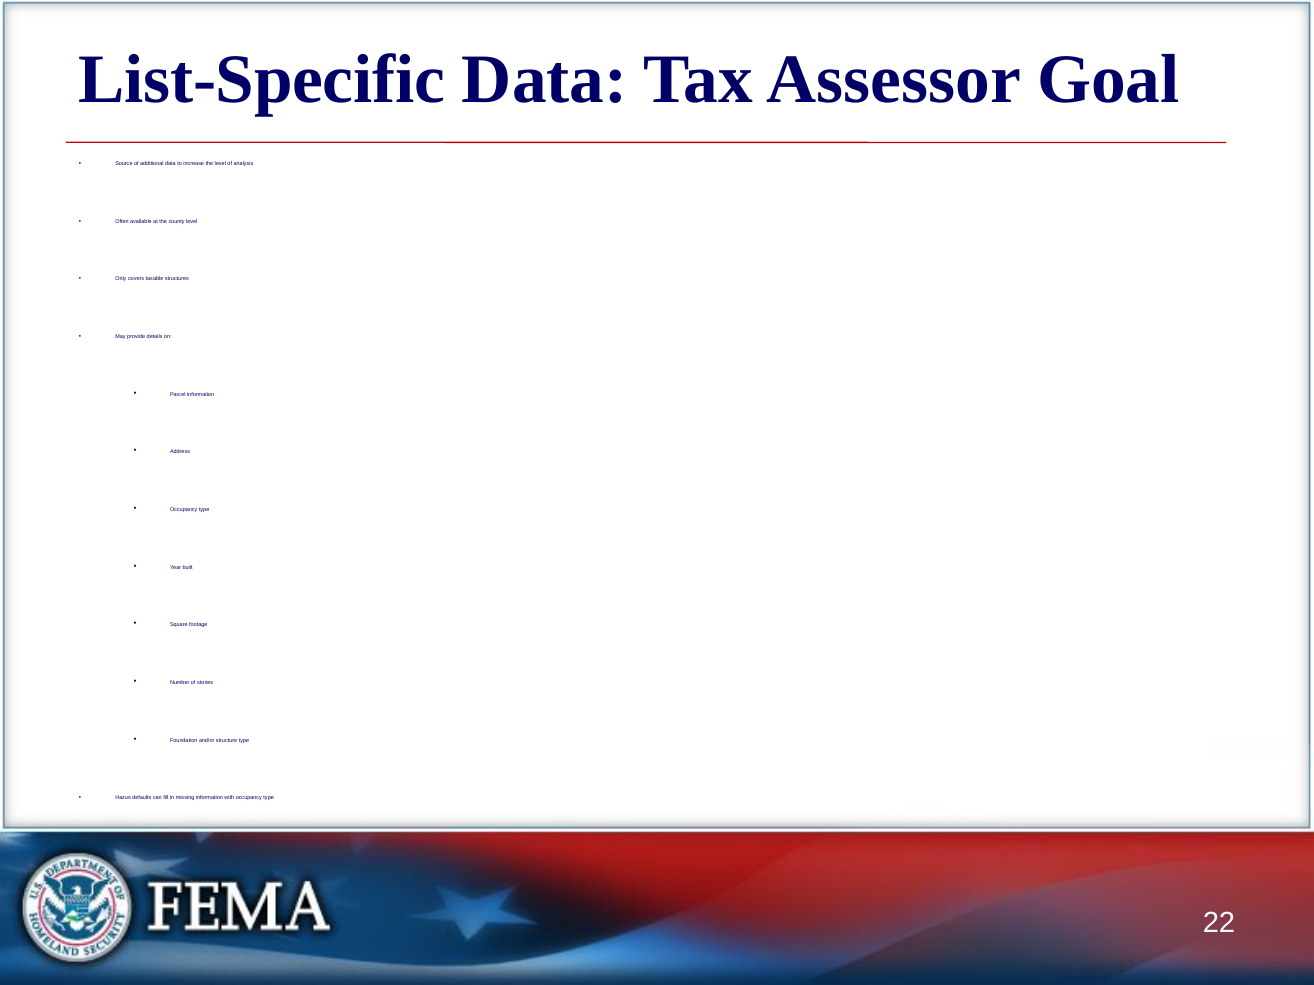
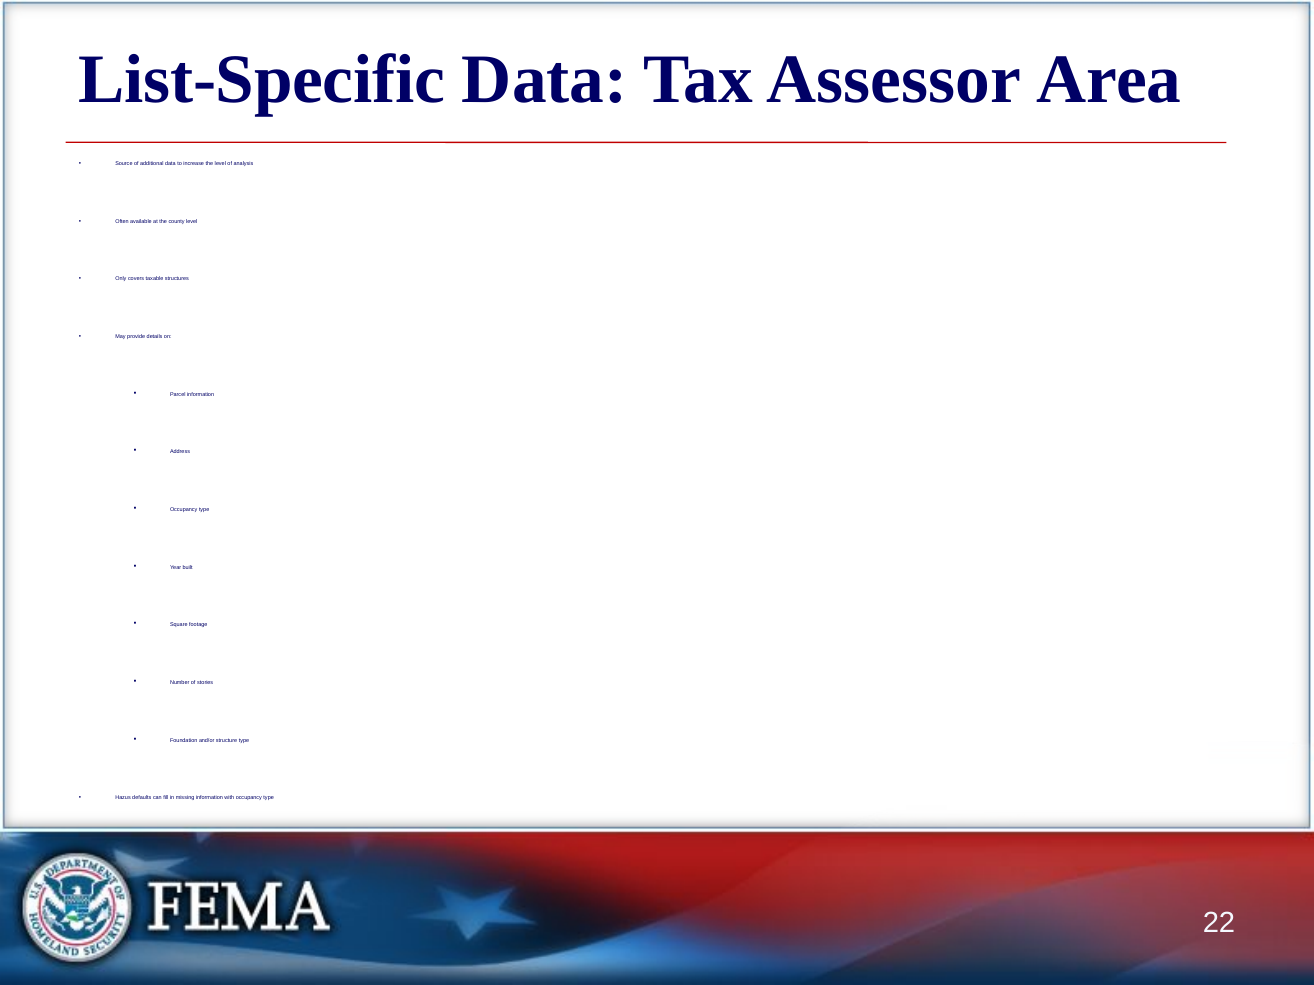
Goal: Goal -> Area
